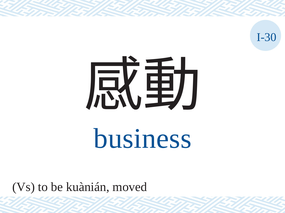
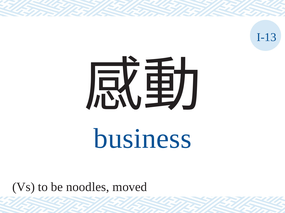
I-30: I-30 -> I-13
kuànián: kuànián -> noodles
